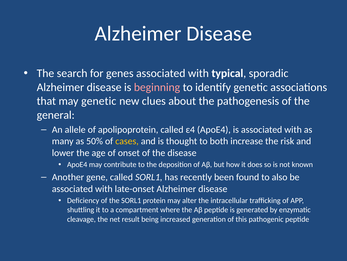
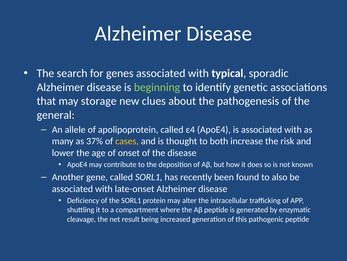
beginning colour: pink -> light green
may genetic: genetic -> storage
50%: 50% -> 37%
